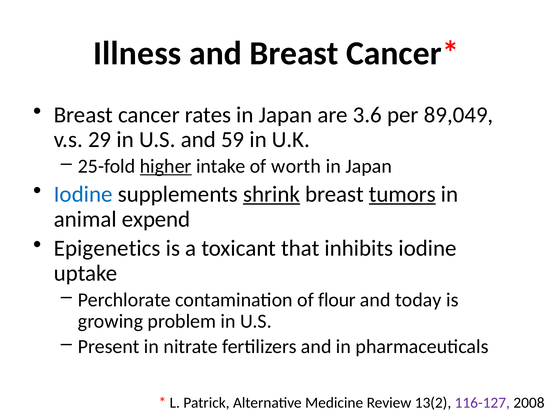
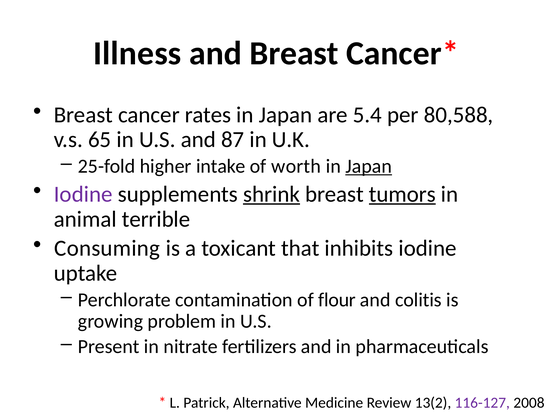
3.6: 3.6 -> 5.4
89,049: 89,049 -> 80,588
29: 29 -> 65
59: 59 -> 87
higher underline: present -> none
Japan at (369, 166) underline: none -> present
Iodine at (83, 194) colour: blue -> purple
expend: expend -> terrible
Epigenetics: Epigenetics -> Consuming
today: today -> colitis
